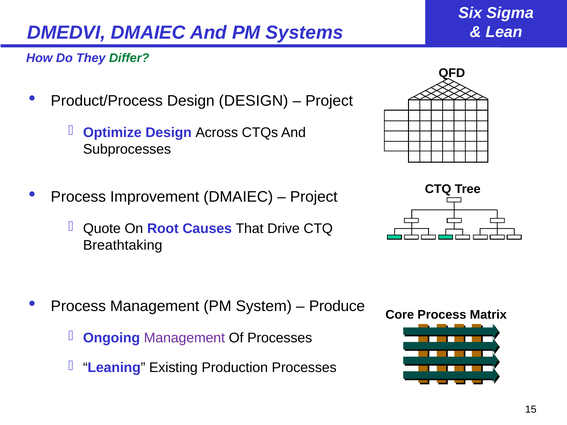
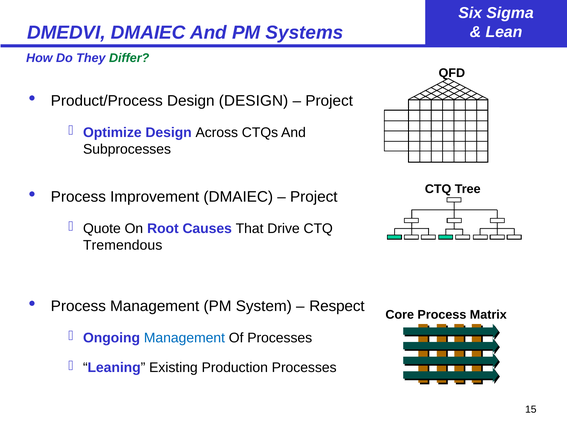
Breathtaking: Breathtaking -> Tremendous
Produce: Produce -> Respect
Management at (184, 338) colour: purple -> blue
